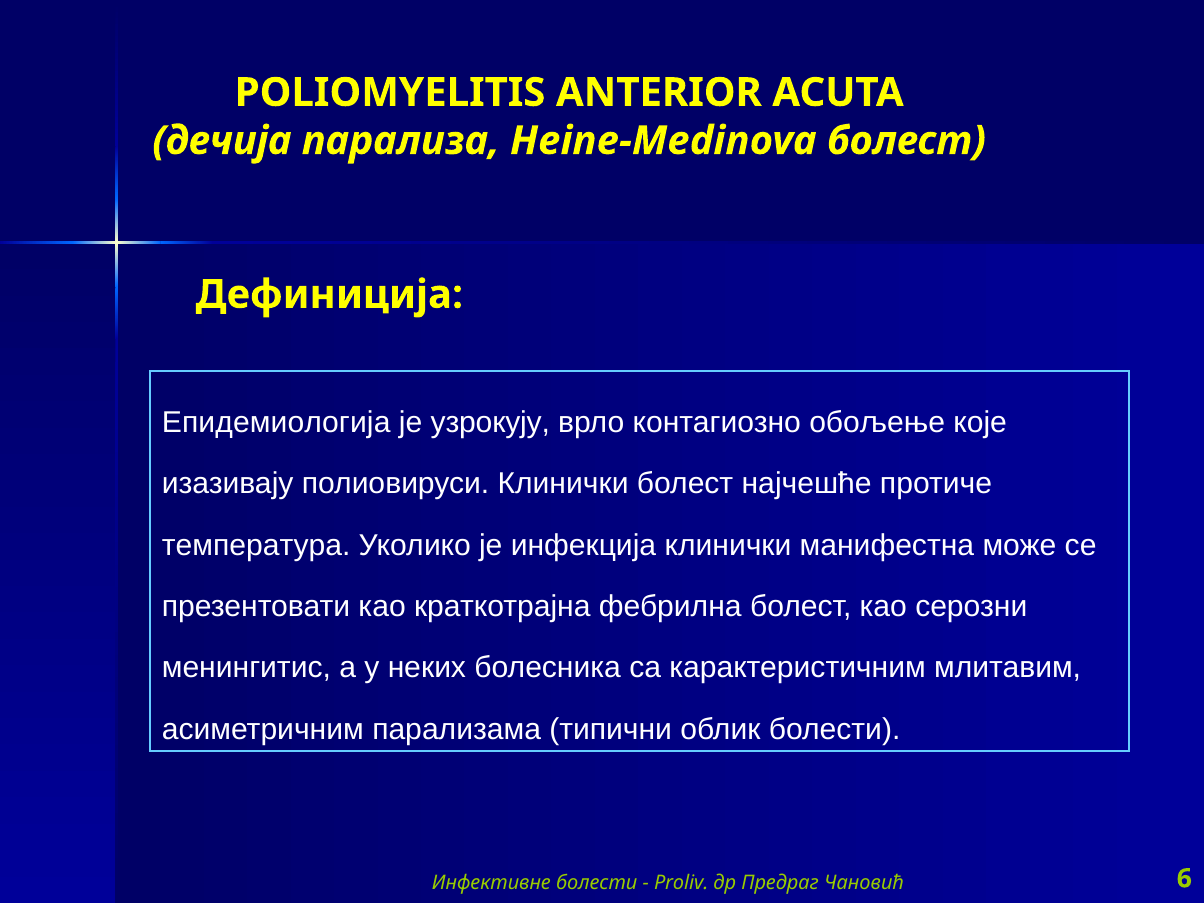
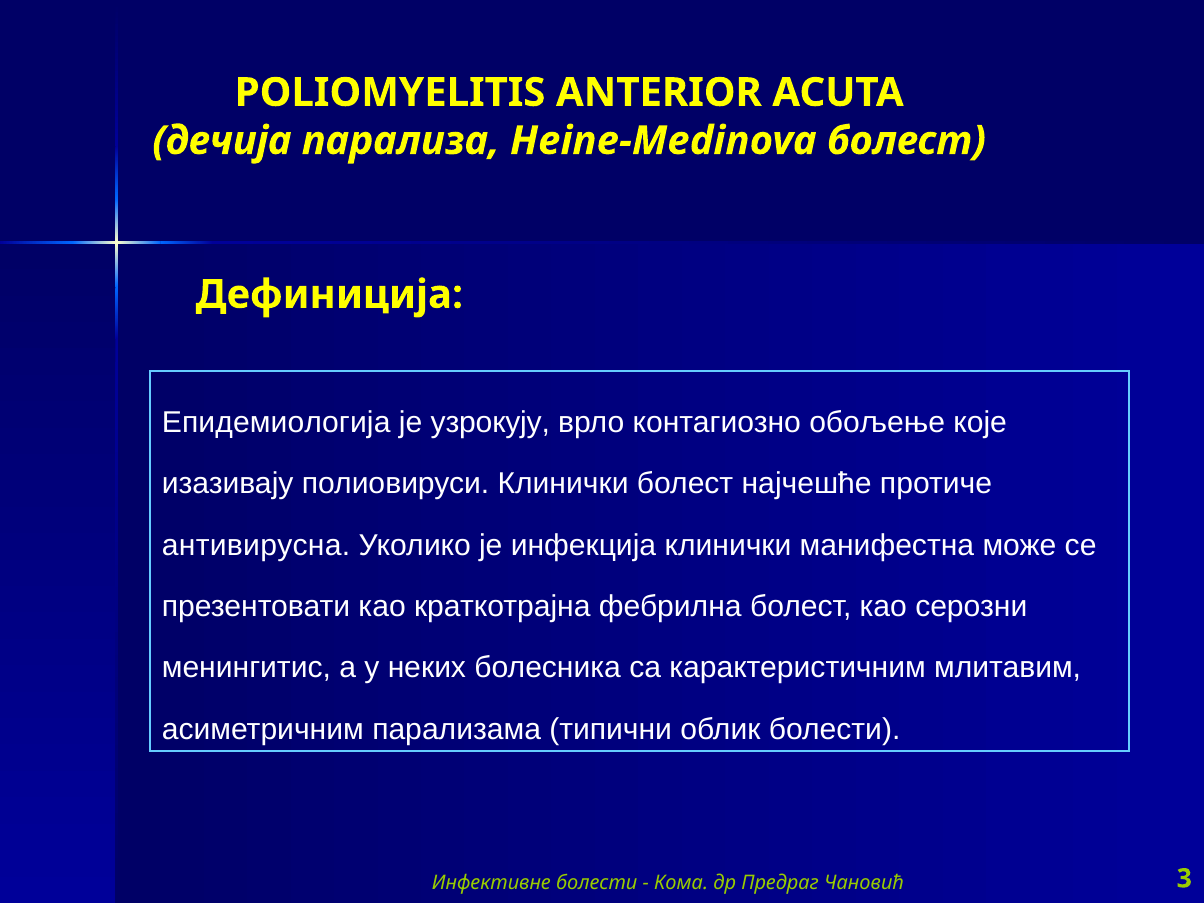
температура: температура -> антивирусна
Proliv: Proliv -> Кома
6: 6 -> 3
